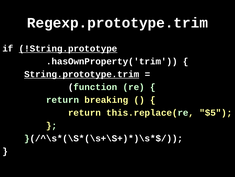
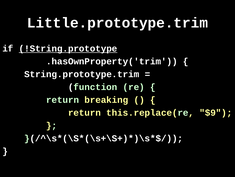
Regexp.prototype.trim: Regexp.prototype.trim -> Little.prototype.trim
String.prototype.trim underline: present -> none
$5: $5 -> $9
